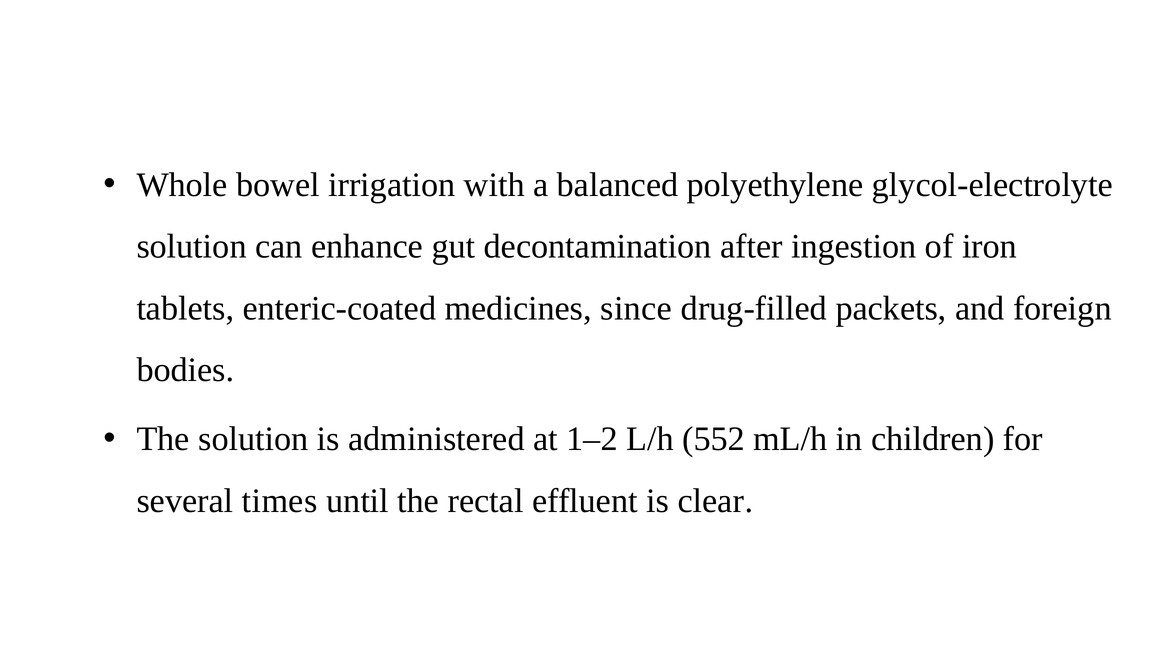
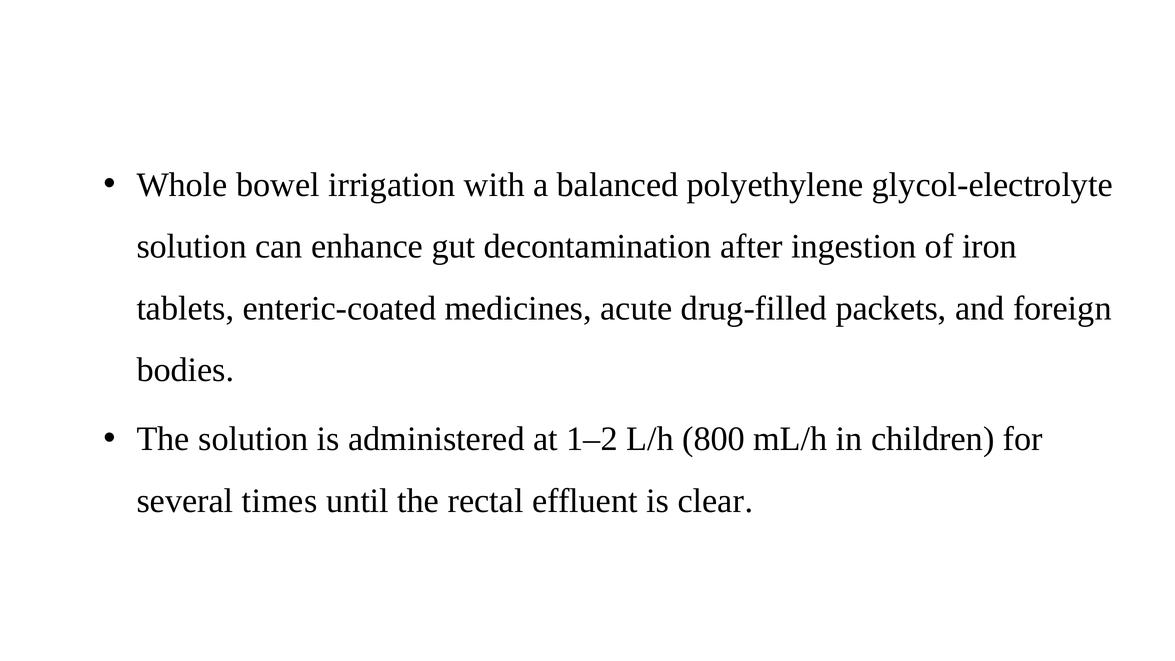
since: since -> acute
552: 552 -> 800
